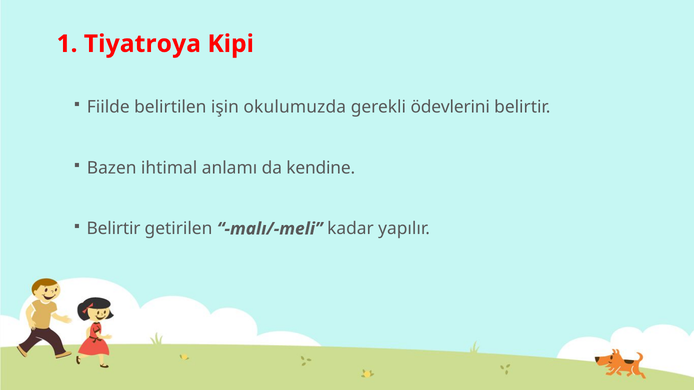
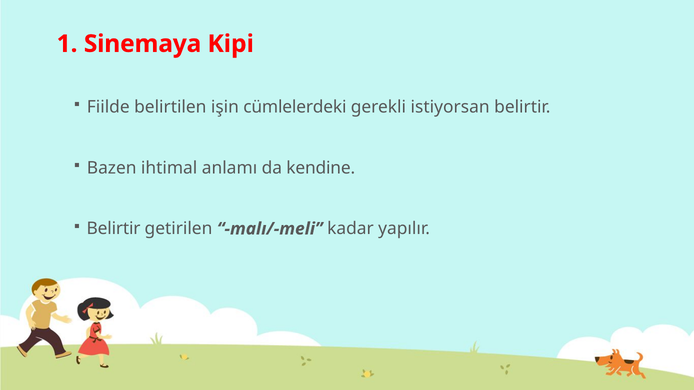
Tiyatroya: Tiyatroya -> Sinemaya
okulumuzda: okulumuzda -> cümlelerdeki
ödevlerini: ödevlerini -> istiyorsan
